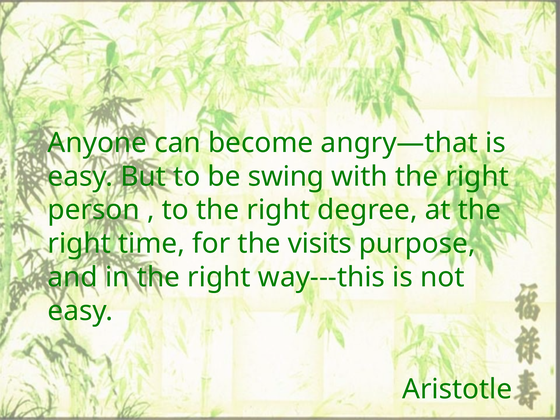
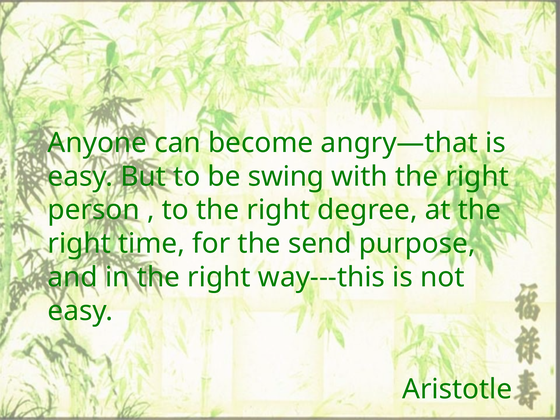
visits: visits -> send
